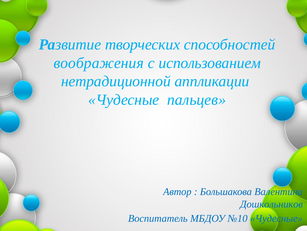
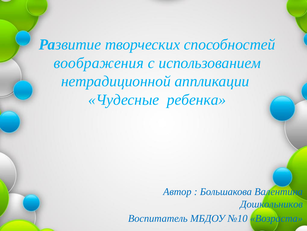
пальцев: пальцев -> ребенка
№10 Чудесные: Чудесные -> Возраста
